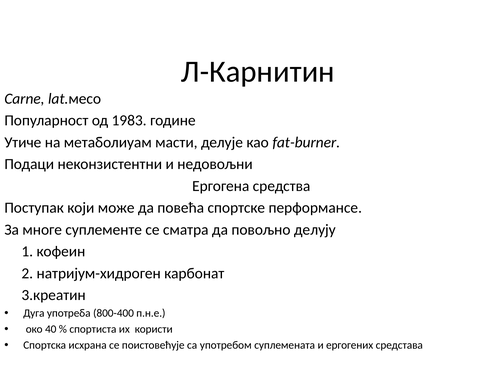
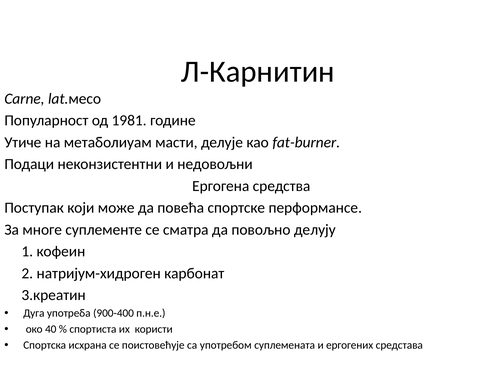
1983: 1983 -> 1981
800-400: 800-400 -> 900-400
